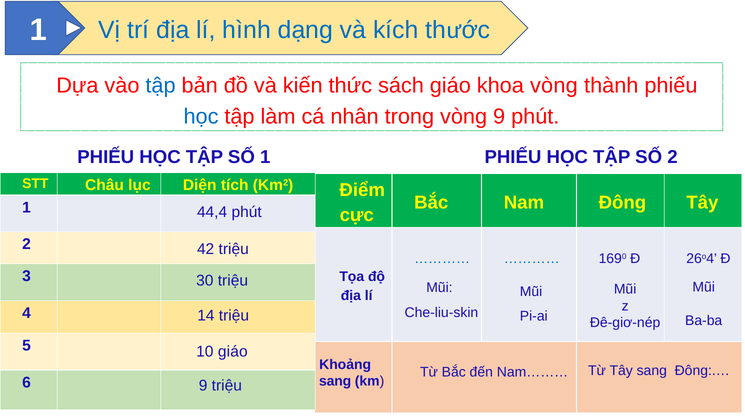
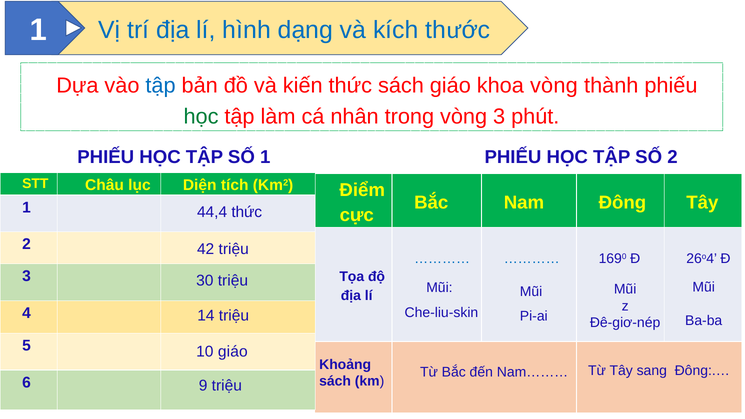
học at (201, 117) colour: blue -> green
vòng 9: 9 -> 3
44,4 phút: phút -> thức
sang at (335, 381): sang -> sách
